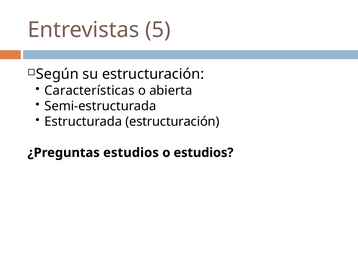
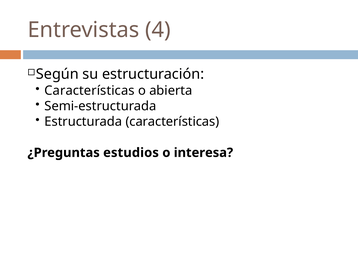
5: 5 -> 4
Estructurada estructuración: estructuración -> características
o estudios: estudios -> interesa
